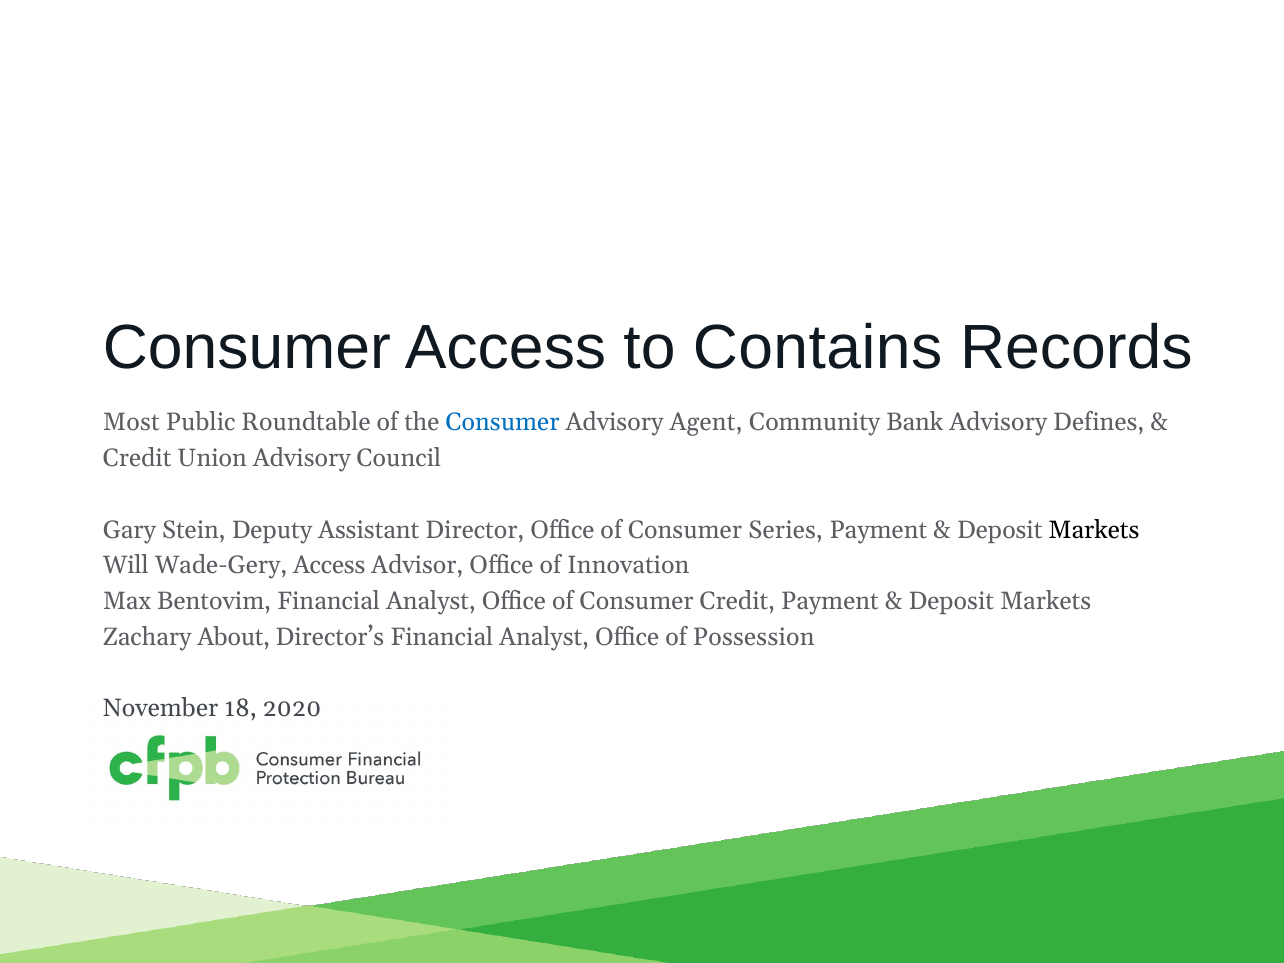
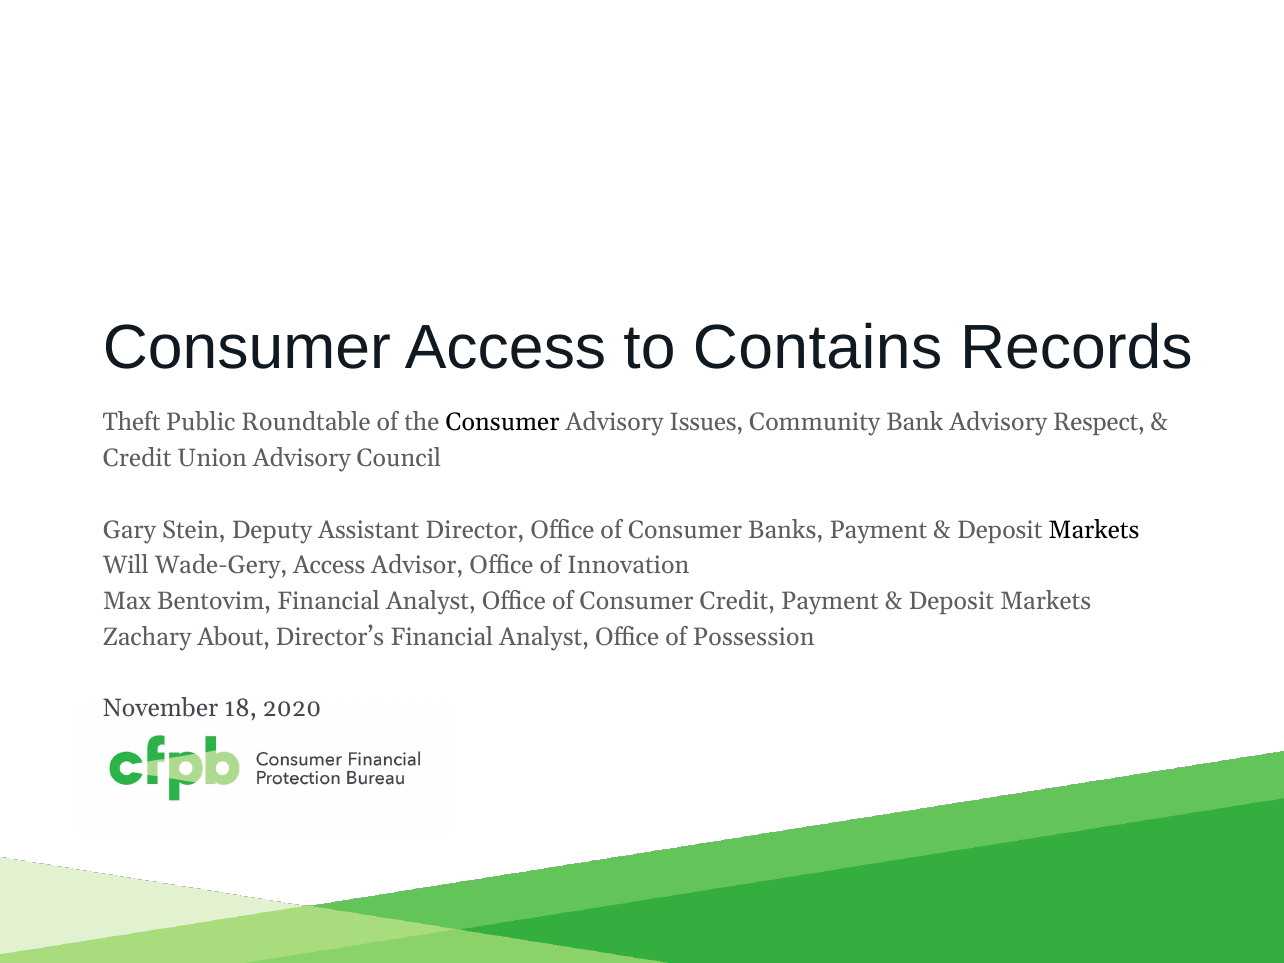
Most: Most -> Theft
Consumer at (503, 423) colour: blue -> black
Agent: Agent -> Issues
Defines: Defines -> Respect
Series: Series -> Banks
